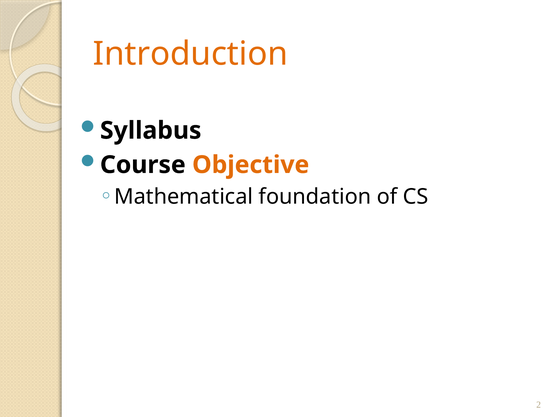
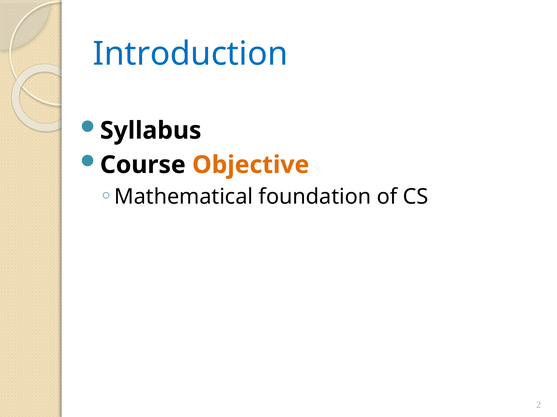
Introduction colour: orange -> blue
